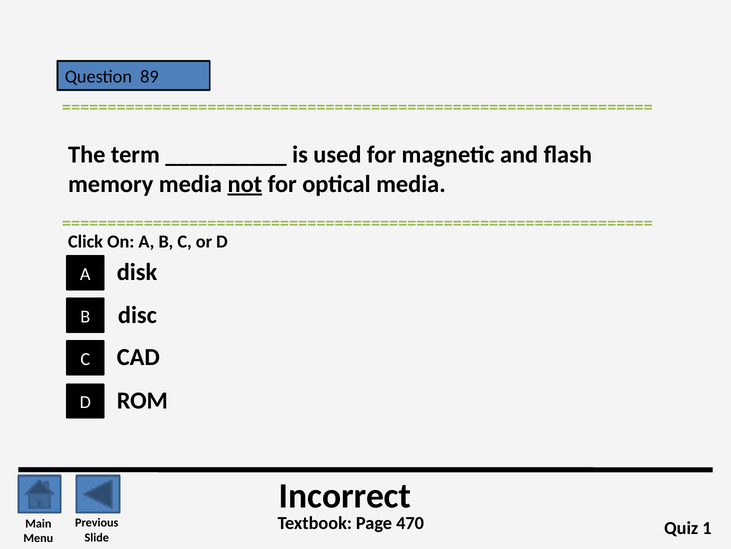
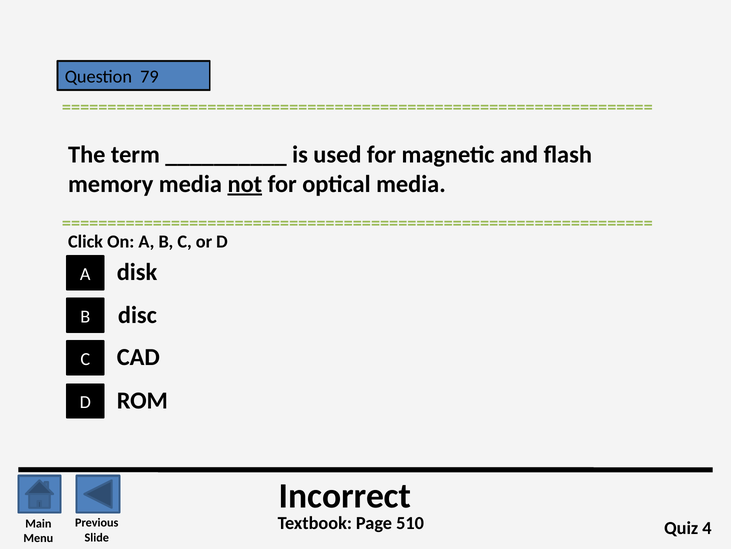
89: 89 -> 79
470: 470 -> 510
1: 1 -> 4
